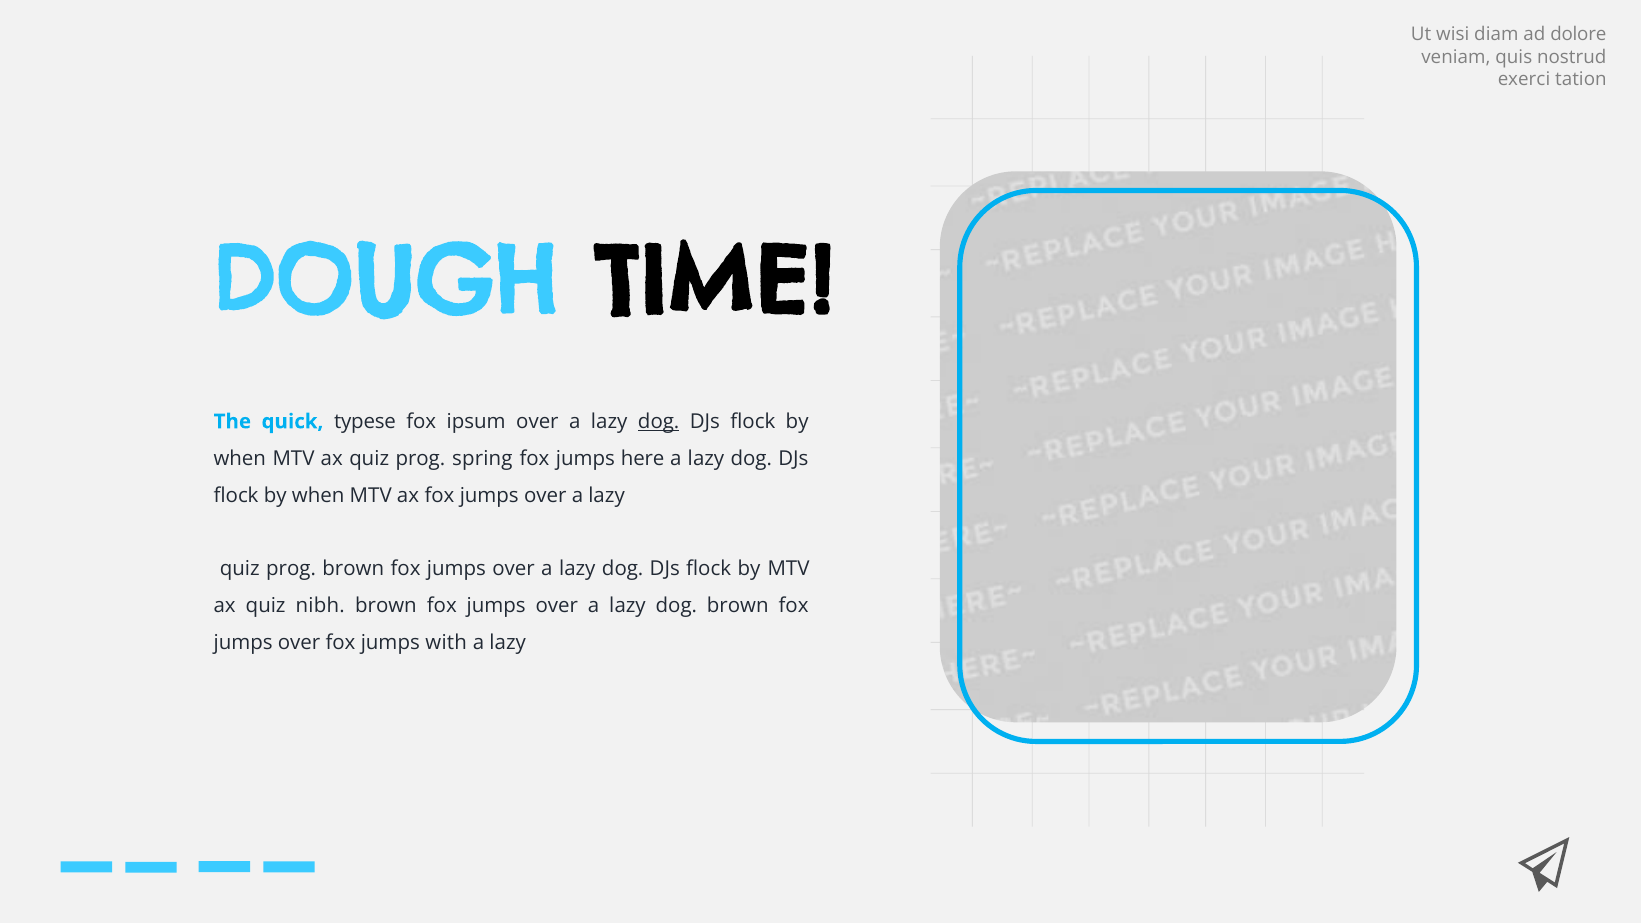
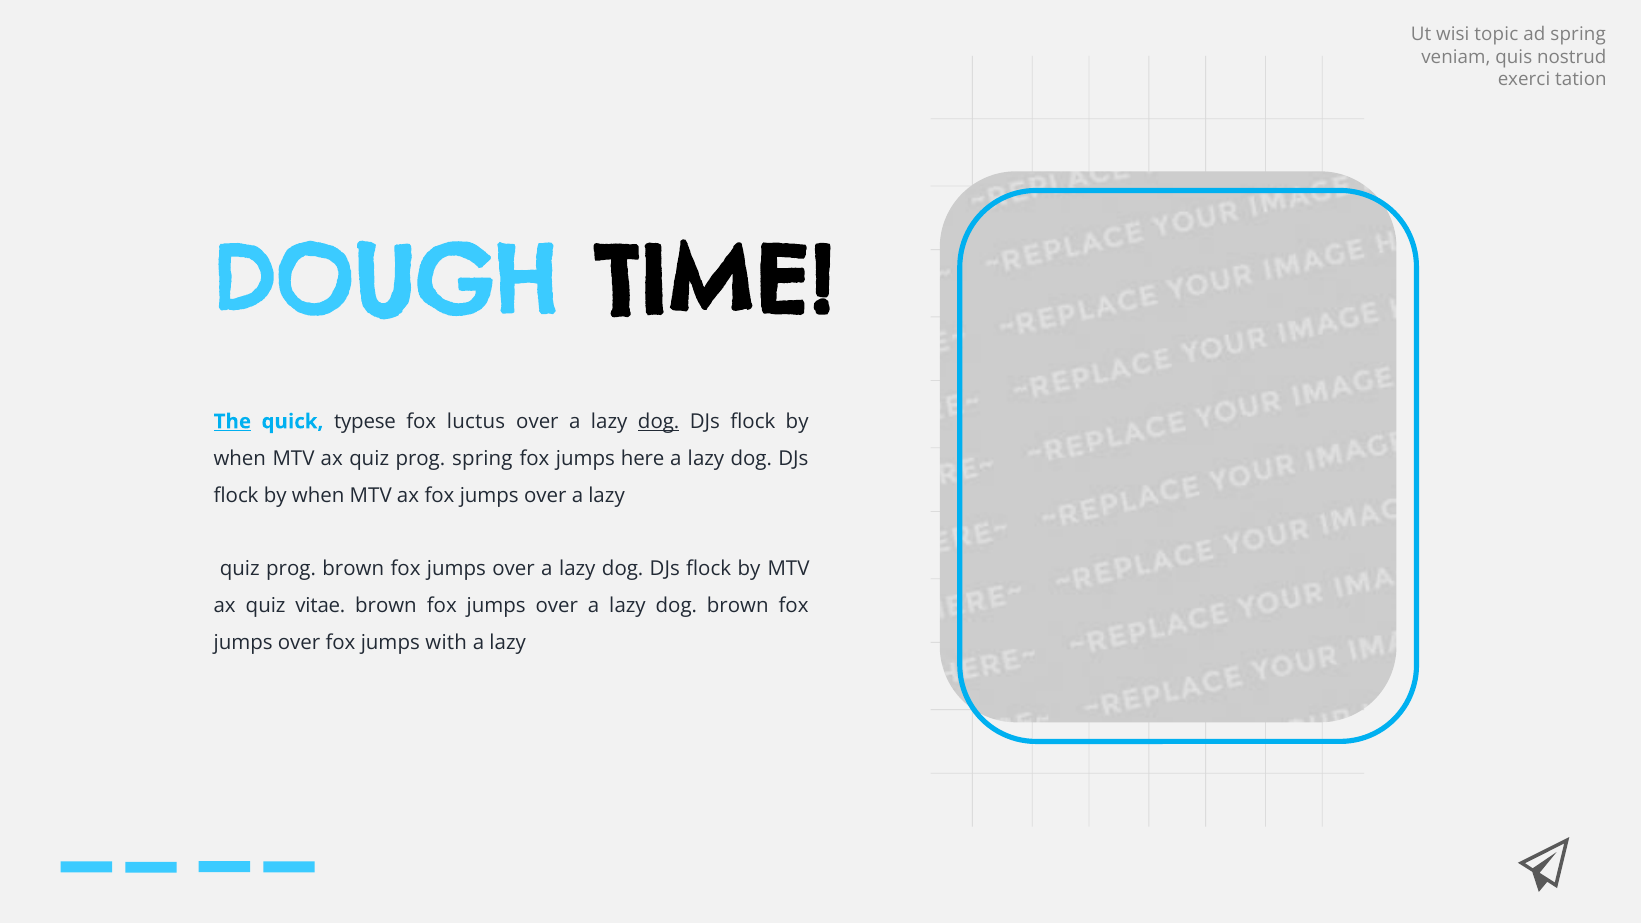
diam: diam -> topic
ad dolore: dolore -> spring
The underline: none -> present
ipsum: ipsum -> luctus
nibh: nibh -> vitae
